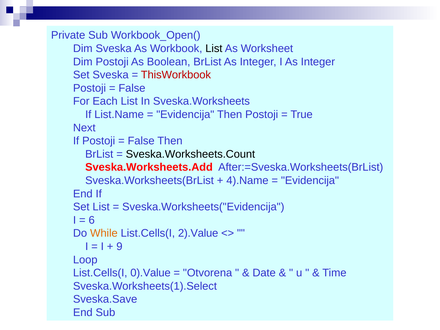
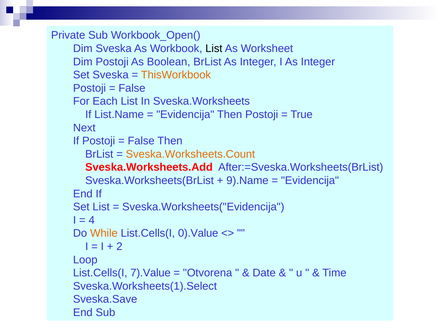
ThisWorkbook colour: red -> orange
Sveska.Worksheets.Count colour: black -> orange
4).Name: 4).Name -> 9).Name
6: 6 -> 4
2).Value: 2).Value -> 0).Value
9: 9 -> 2
0).Value: 0).Value -> 7).Value
